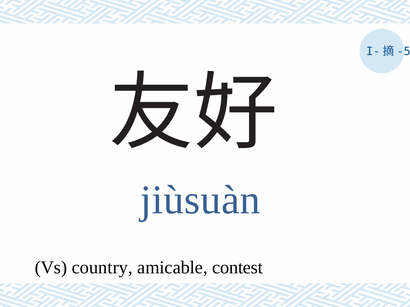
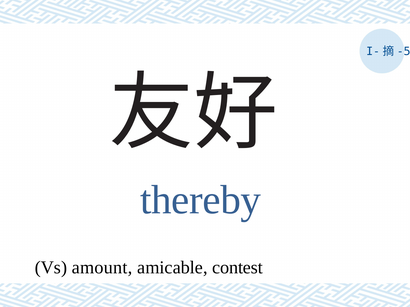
jiùsuàn: jiùsuàn -> thereby
country: country -> amount
